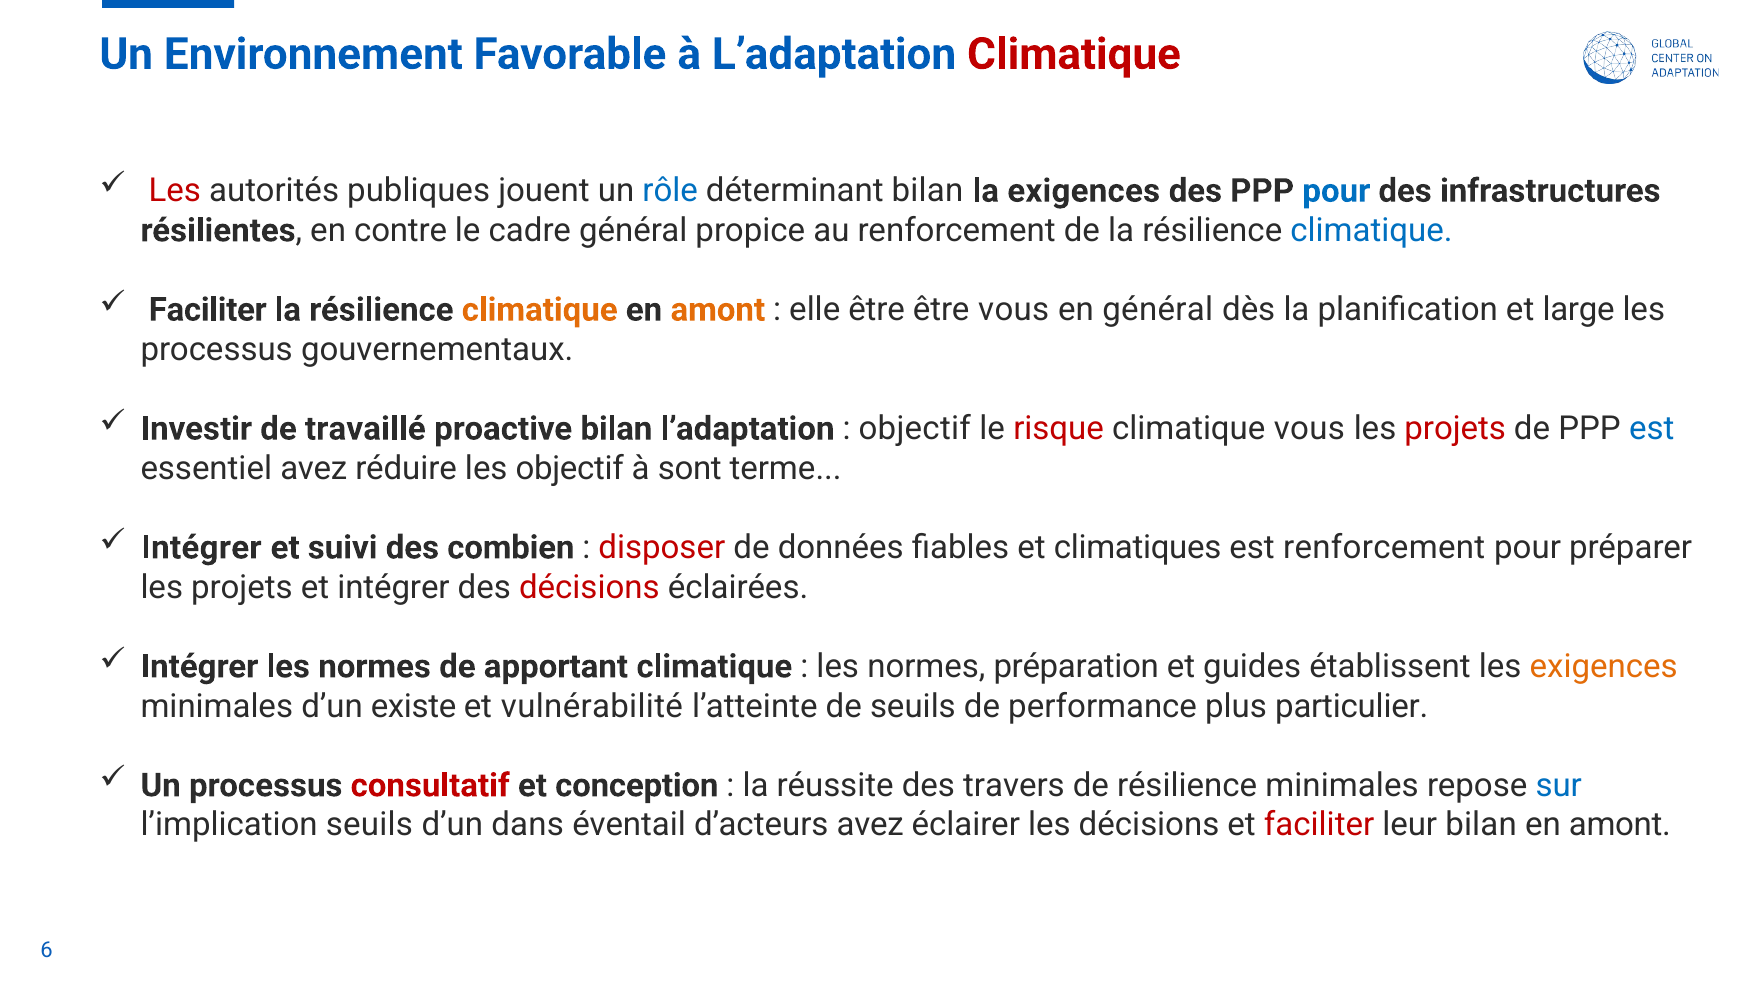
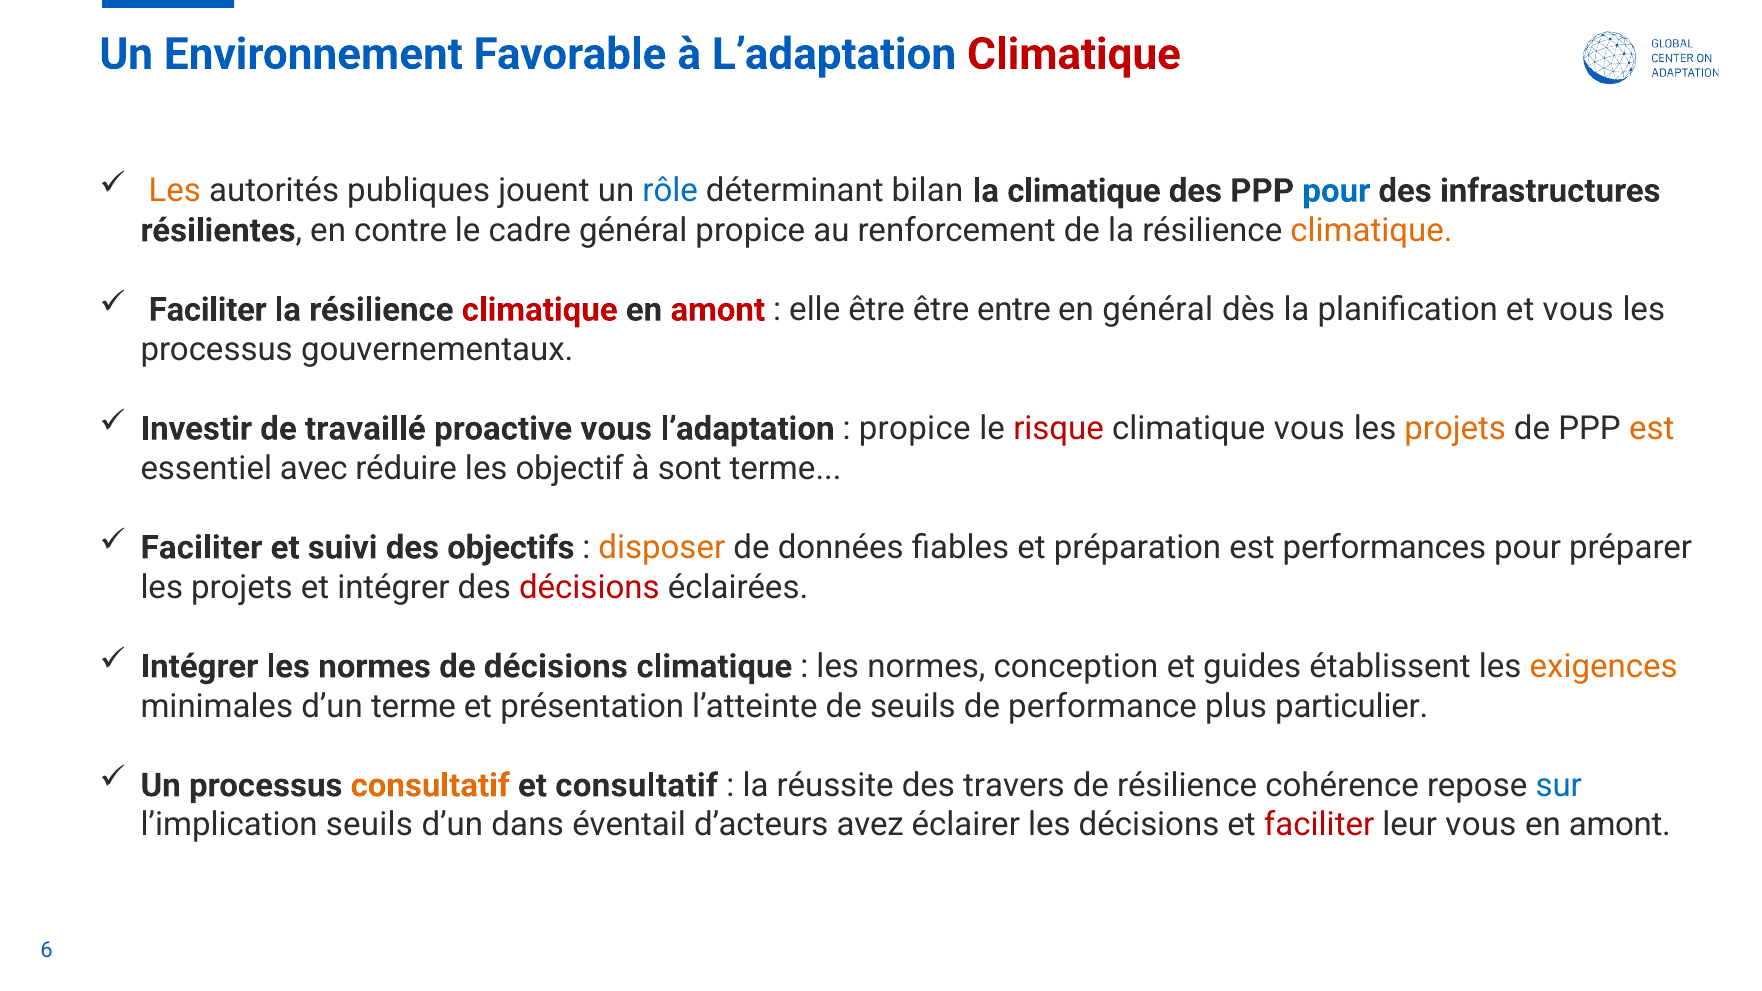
Les at (175, 191) colour: red -> orange
la exigences: exigences -> climatique
climatique at (1371, 231) colour: blue -> orange
climatique at (540, 310) colour: orange -> red
amont at (718, 310) colour: orange -> red
être vous: vous -> entre
et large: large -> vous
proactive bilan: bilan -> vous
objectif at (915, 429): objectif -> propice
projets at (1455, 429) colour: red -> orange
est at (1652, 429) colour: blue -> orange
essentiel avez: avez -> avec
Intégrer at (201, 548): Intégrer -> Faciliter
combien: combien -> objectifs
disposer colour: red -> orange
climatiques: climatiques -> préparation
est renforcement: renforcement -> performances
de apportant: apportant -> décisions
préparation: préparation -> conception
d’un existe: existe -> terme
vulnérabilité: vulnérabilité -> présentation
consultatif at (430, 786) colour: red -> orange
et conception: conception -> consultatif
résilience minimales: minimales -> cohérence
leur bilan: bilan -> vous
